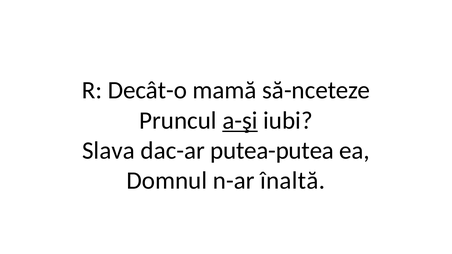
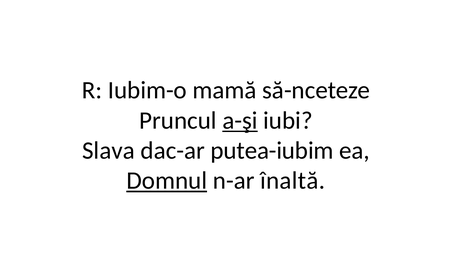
Decât-o: Decât-o -> Iubim-o
putea-putea: putea-putea -> putea-iubim
Domnul underline: none -> present
